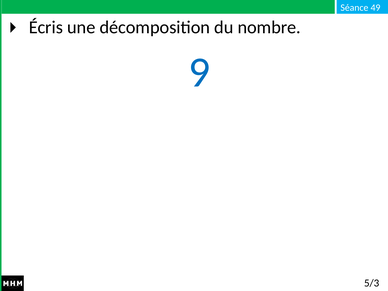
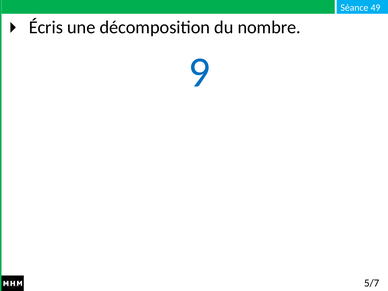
5/3: 5/3 -> 5/7
